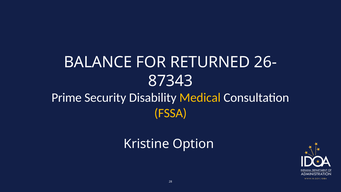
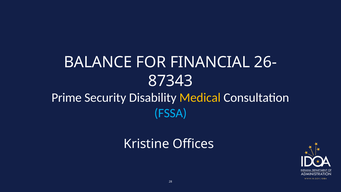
RETURNED: RETURNED -> FINANCIAL
FSSA colour: yellow -> light blue
Option: Option -> Offices
